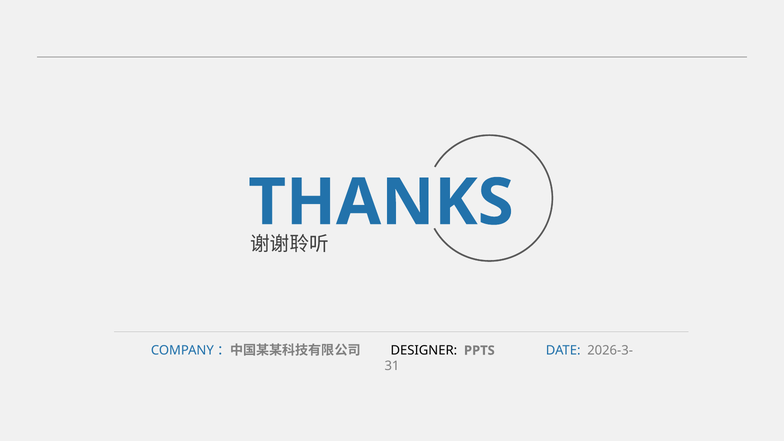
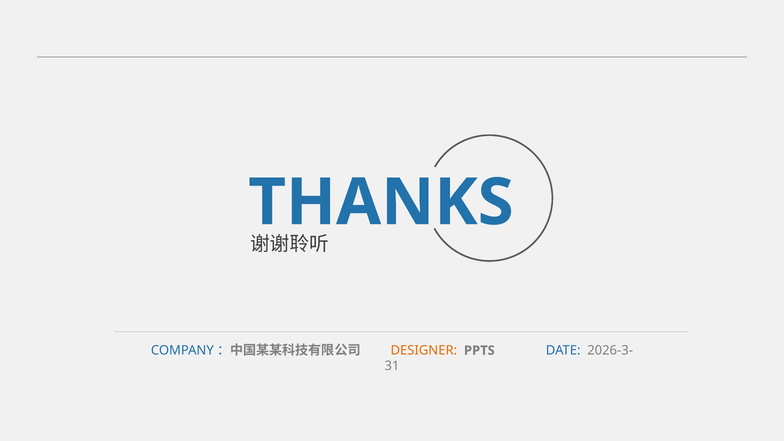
DESIGNER colour: black -> orange
